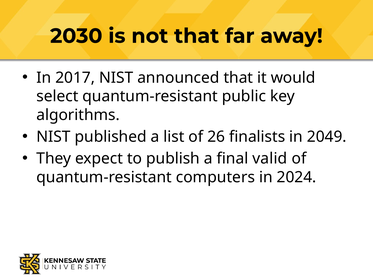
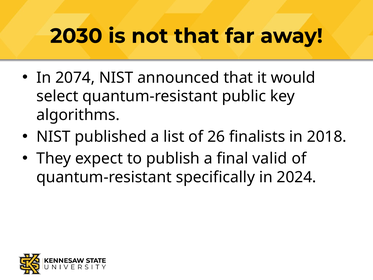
2017: 2017 -> 2074
2049: 2049 -> 2018
computers: computers -> specifically
